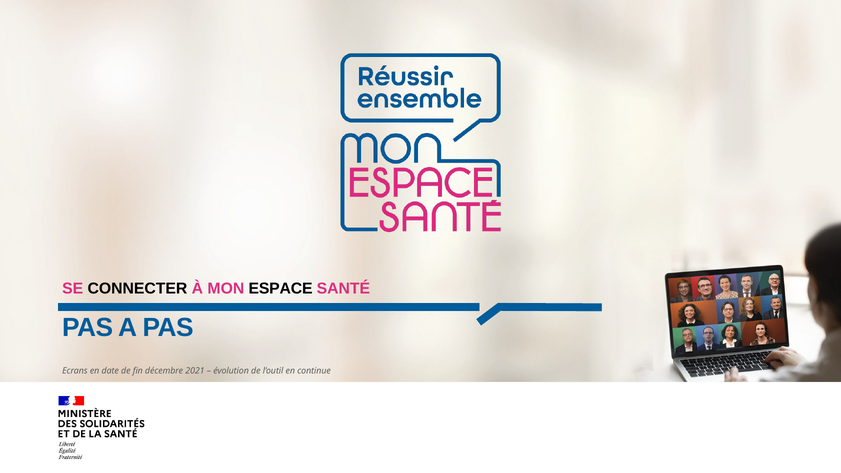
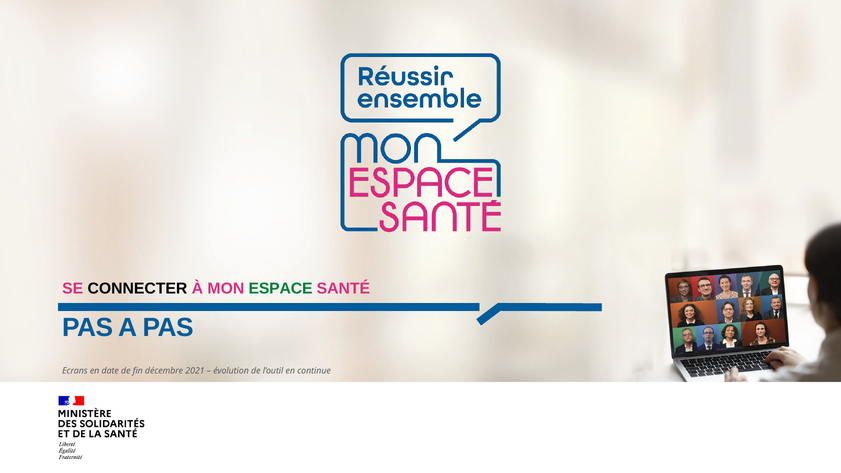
ESPACE colour: black -> green
